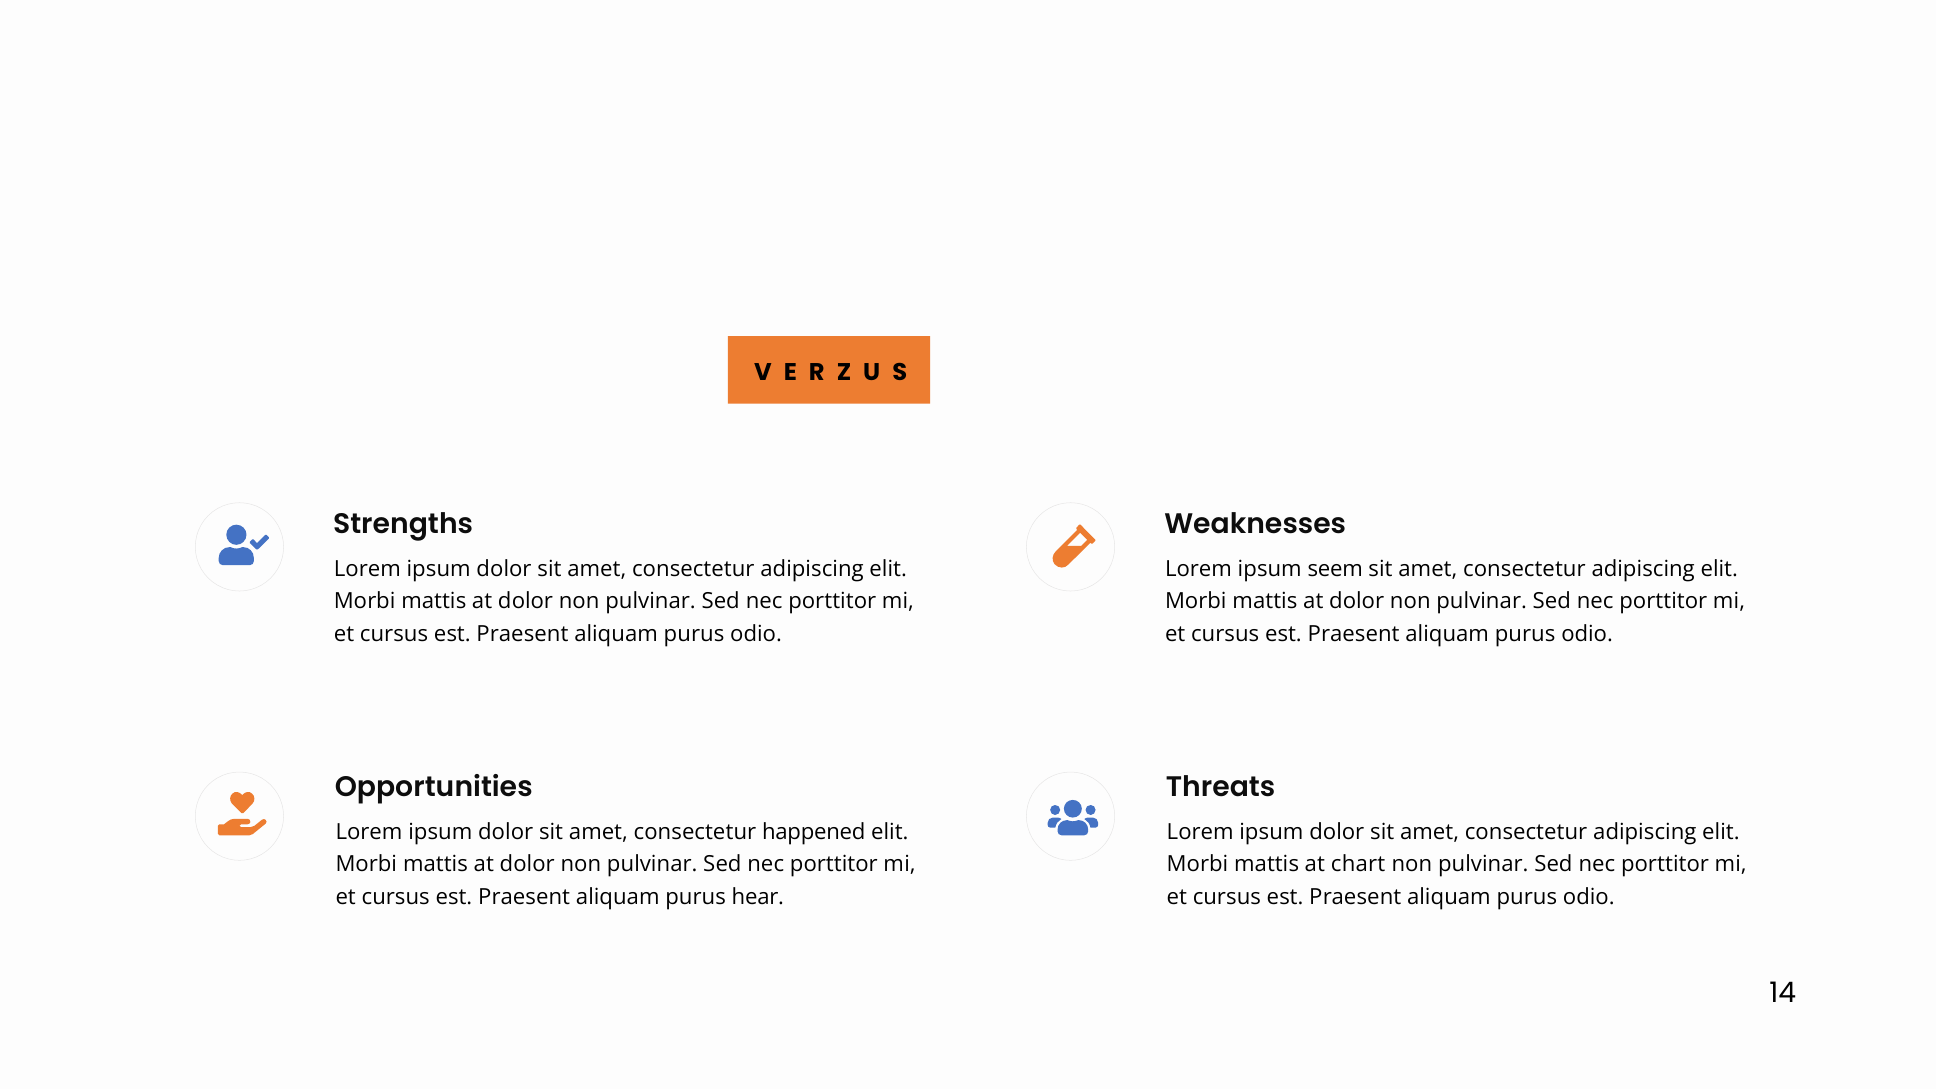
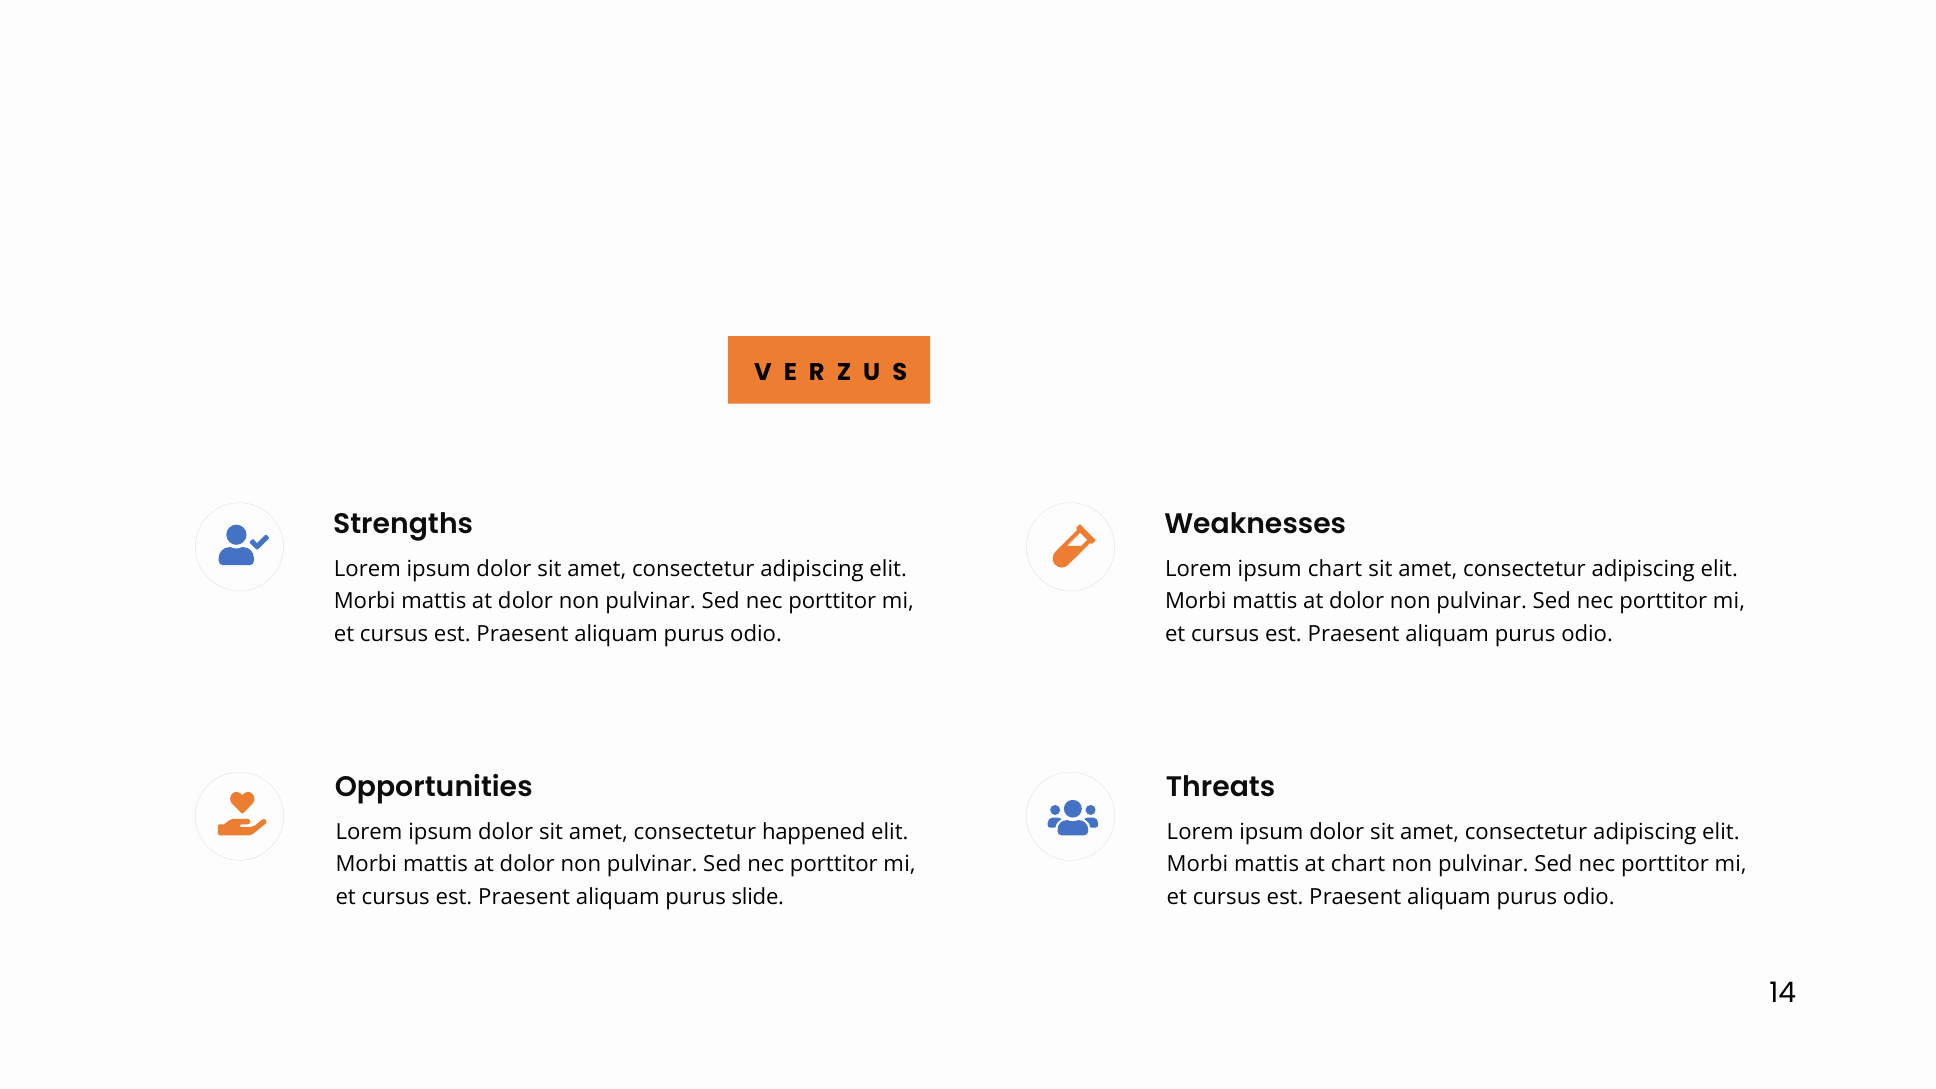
ipsum seem: seem -> chart
hear: hear -> slide
